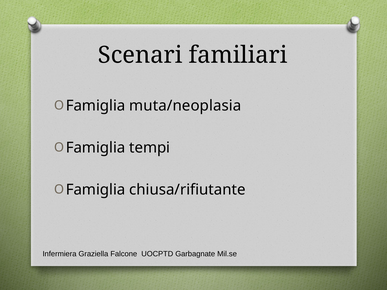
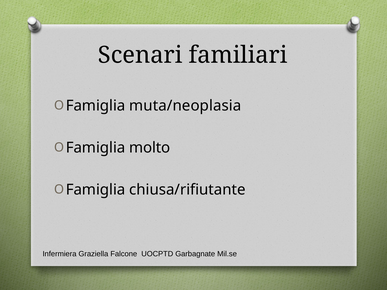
tempi: tempi -> molto
